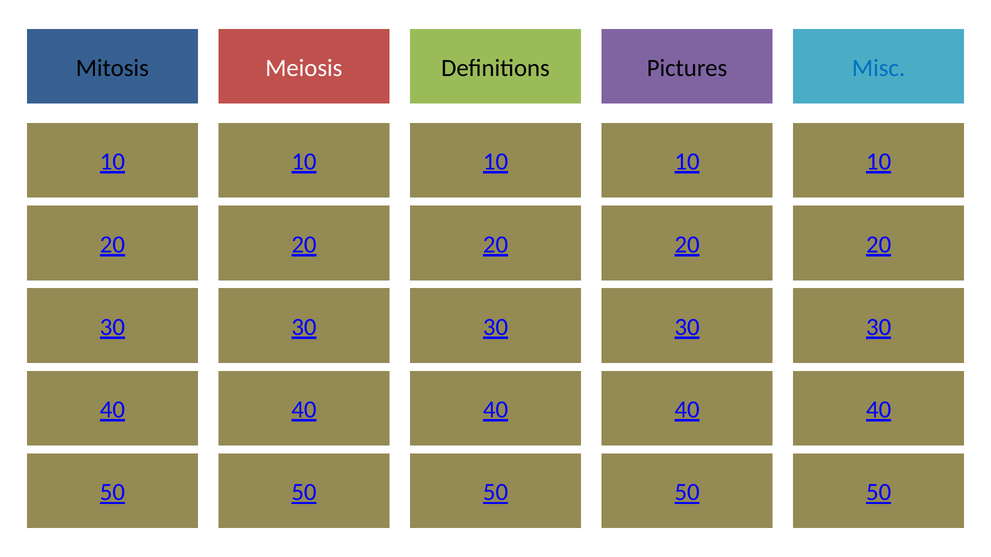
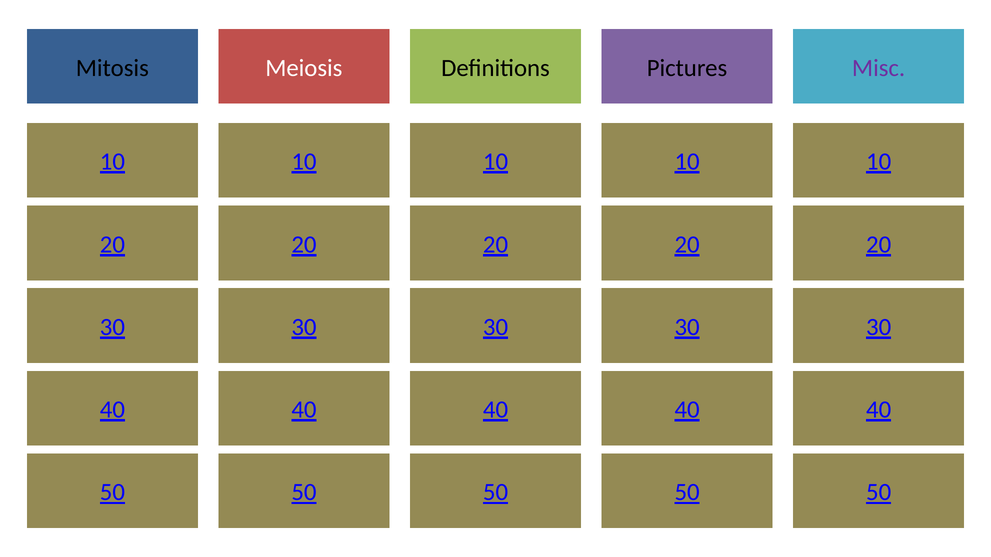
Misc colour: blue -> purple
